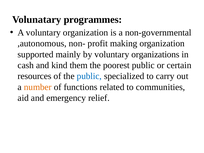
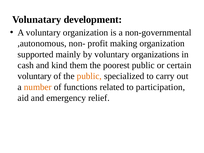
programmes: programmes -> development
resources at (35, 76): resources -> voluntary
public at (89, 76) colour: blue -> orange
communities: communities -> participation
